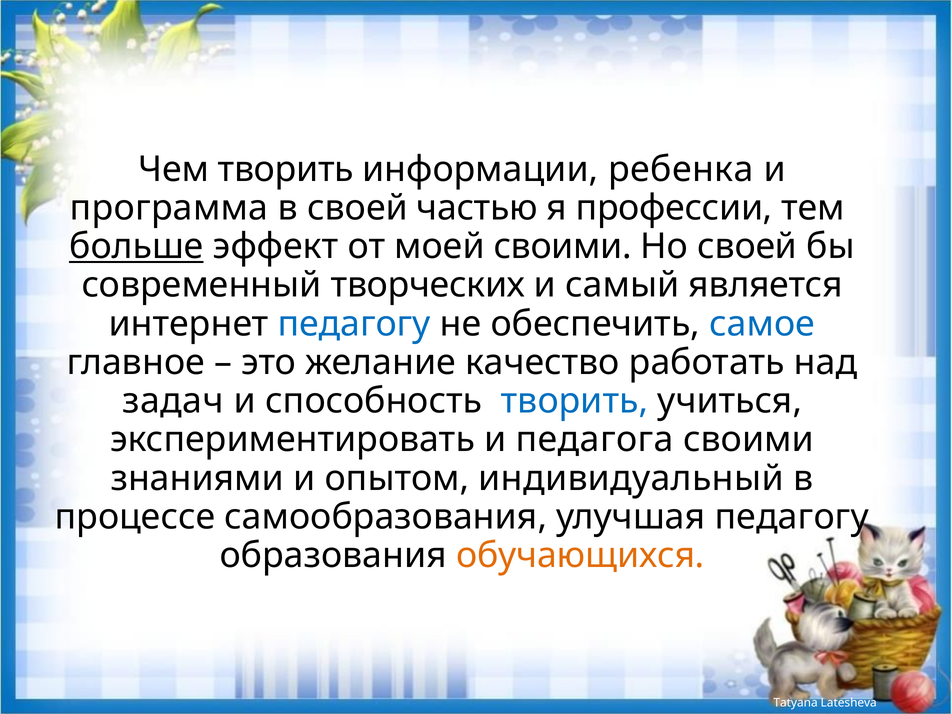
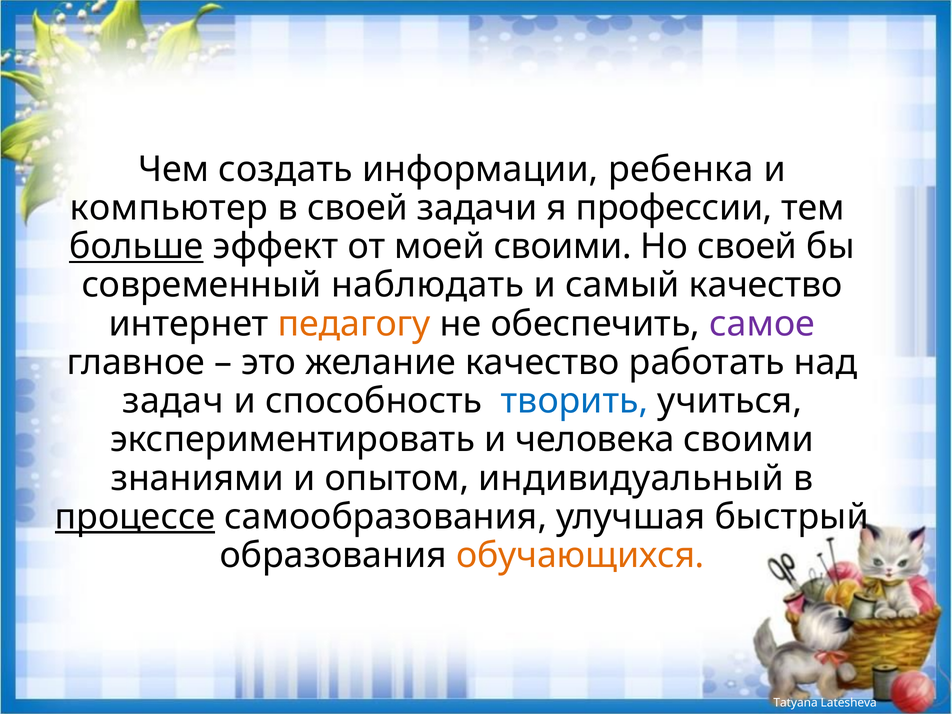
Чем творить: творить -> создать
программа: программа -> компьютер
частью: частью -> задачи
творческих: творческих -> наблюдать
самый является: является -> качество
педагогу at (354, 324) colour: blue -> orange
самое colour: blue -> purple
педагога: педагога -> человека
процессе underline: none -> present
улучшая педагогу: педагогу -> быстрый
